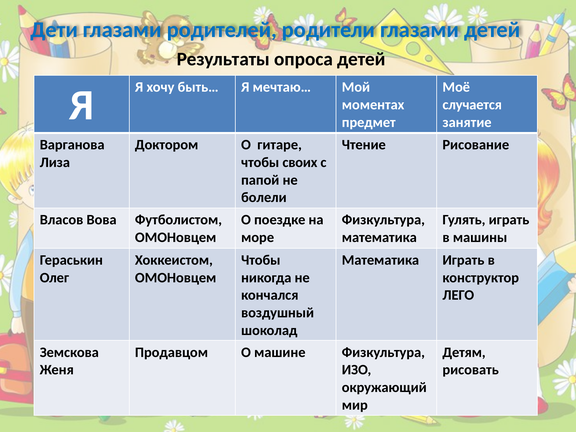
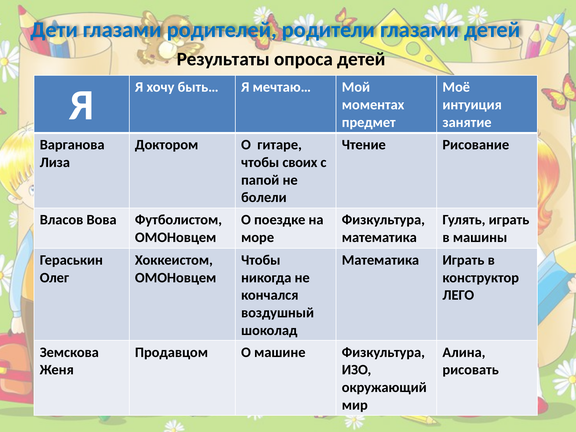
случается: случается -> интуиция
Детям: Детям -> Алина
